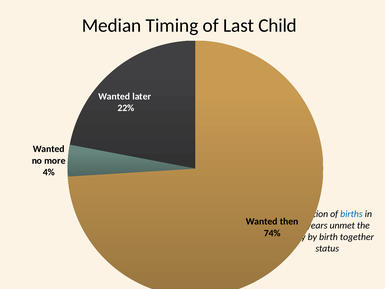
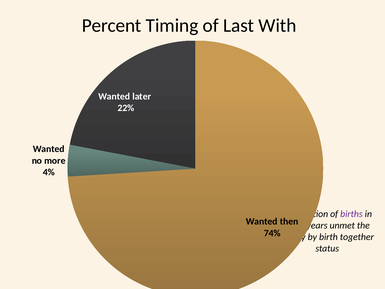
Median: Median -> Percent
Child: Child -> With
births colour: blue -> purple
